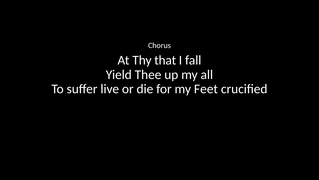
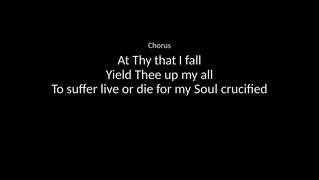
Feet: Feet -> Soul
